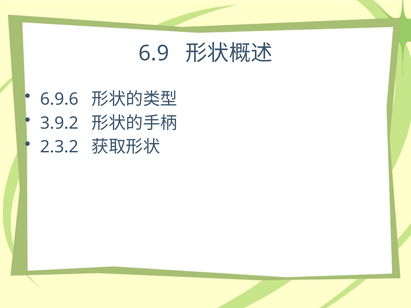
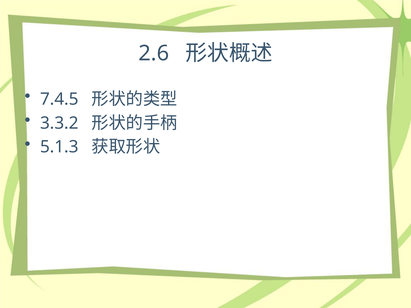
6.9: 6.9 -> 2.6
6.9.6: 6.9.6 -> 7.4.5
3.9.2: 3.9.2 -> 3.3.2
2.3.2: 2.3.2 -> 5.1.3
